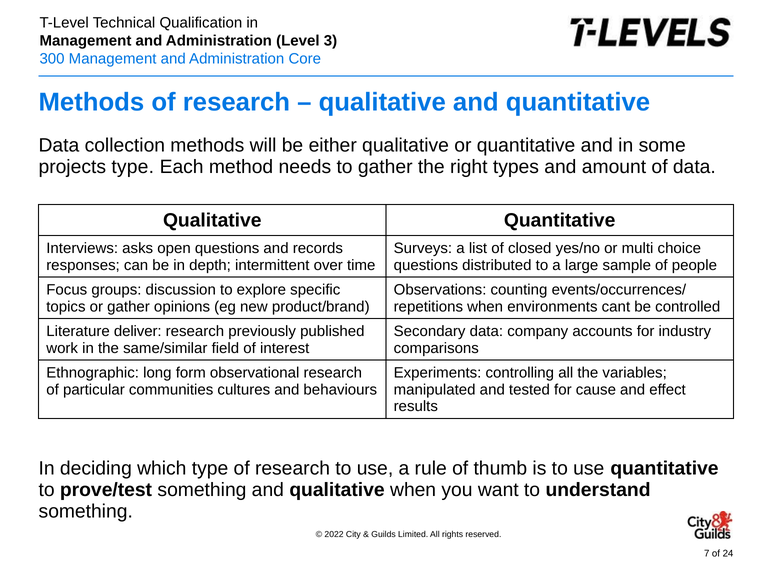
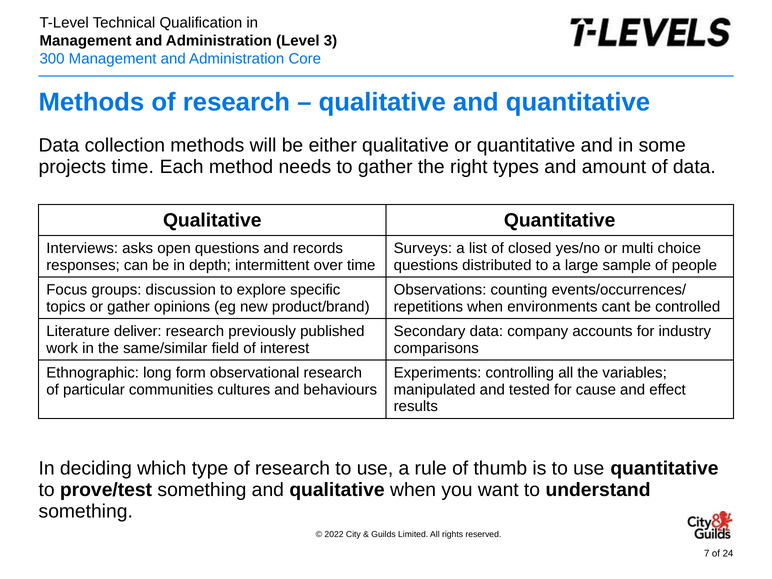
projects type: type -> time
